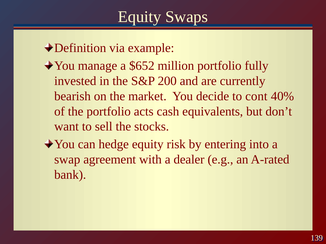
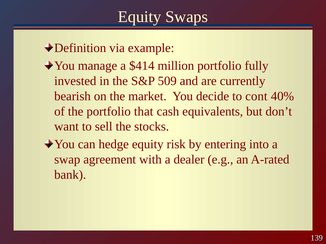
$652: $652 -> $414
200: 200 -> 509
acts: acts -> that
